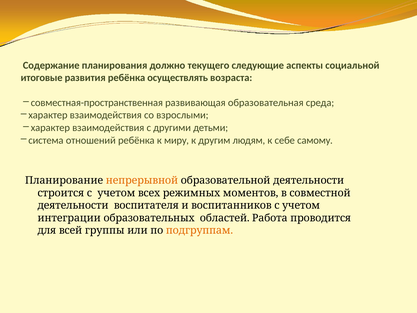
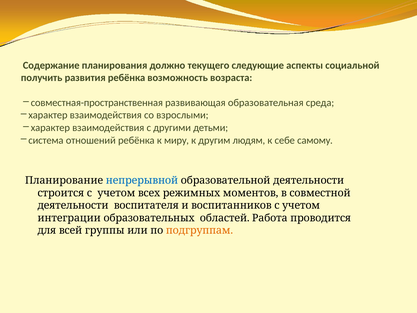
итоговые: итоговые -> получить
осуществлять: осуществлять -> возможность
непрерывной colour: orange -> blue
